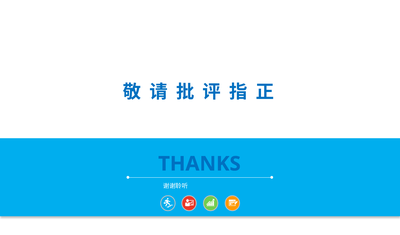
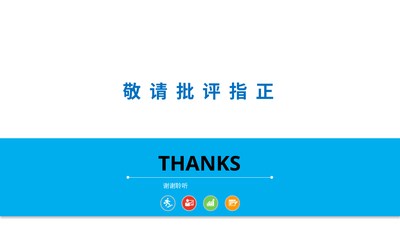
THANKS colour: blue -> black
